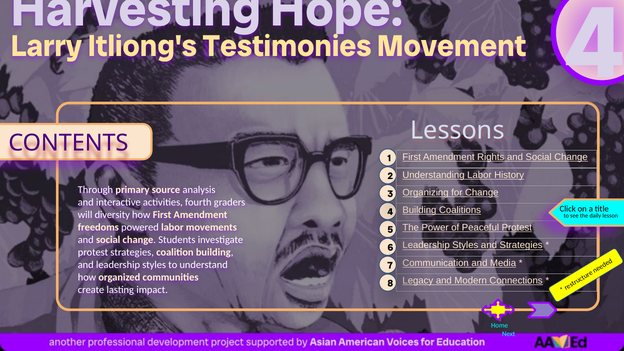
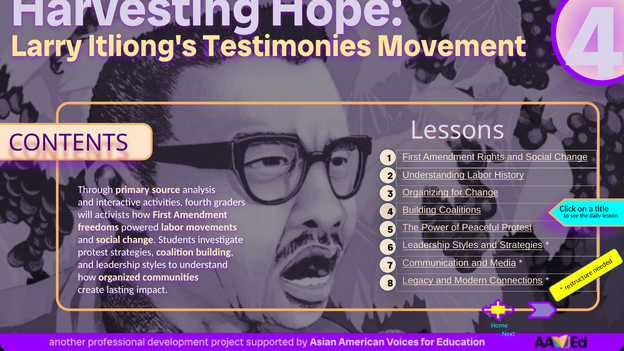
diversity: diversity -> activists
